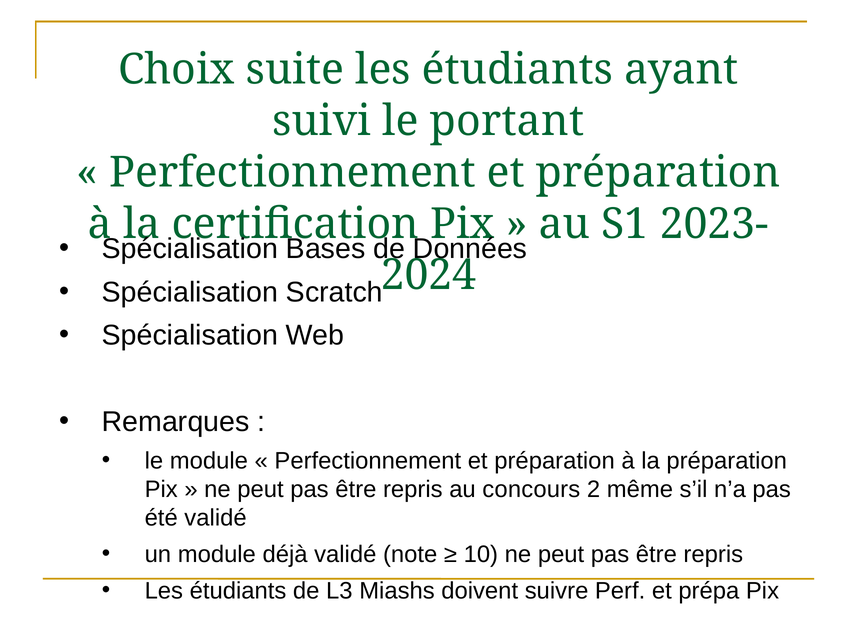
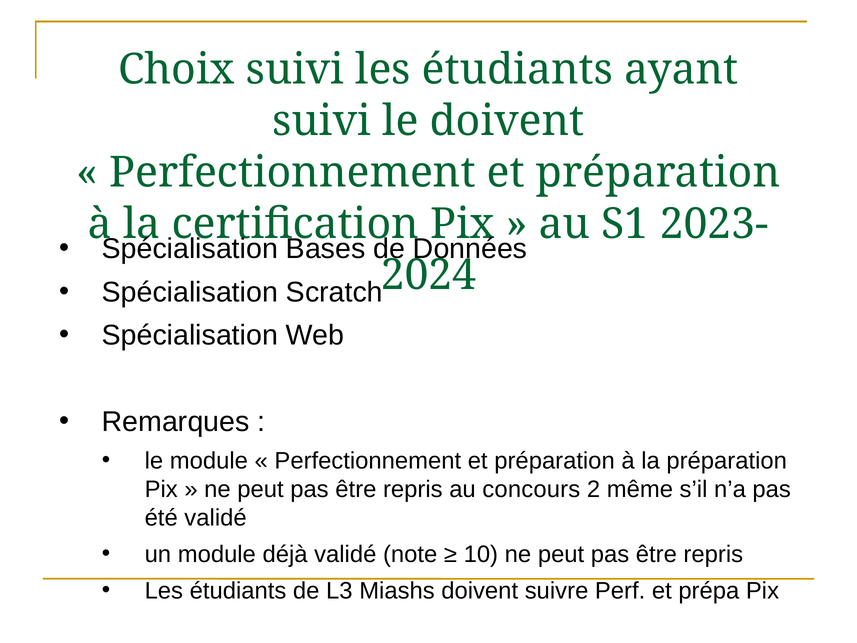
Choix suite: suite -> suivi
le portant: portant -> doivent
